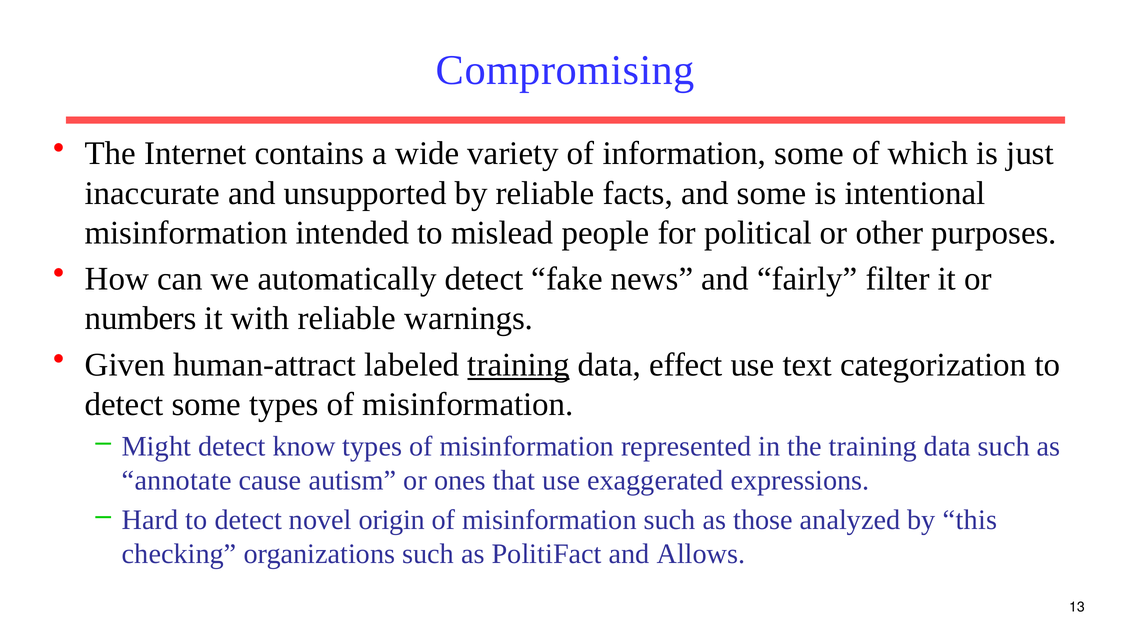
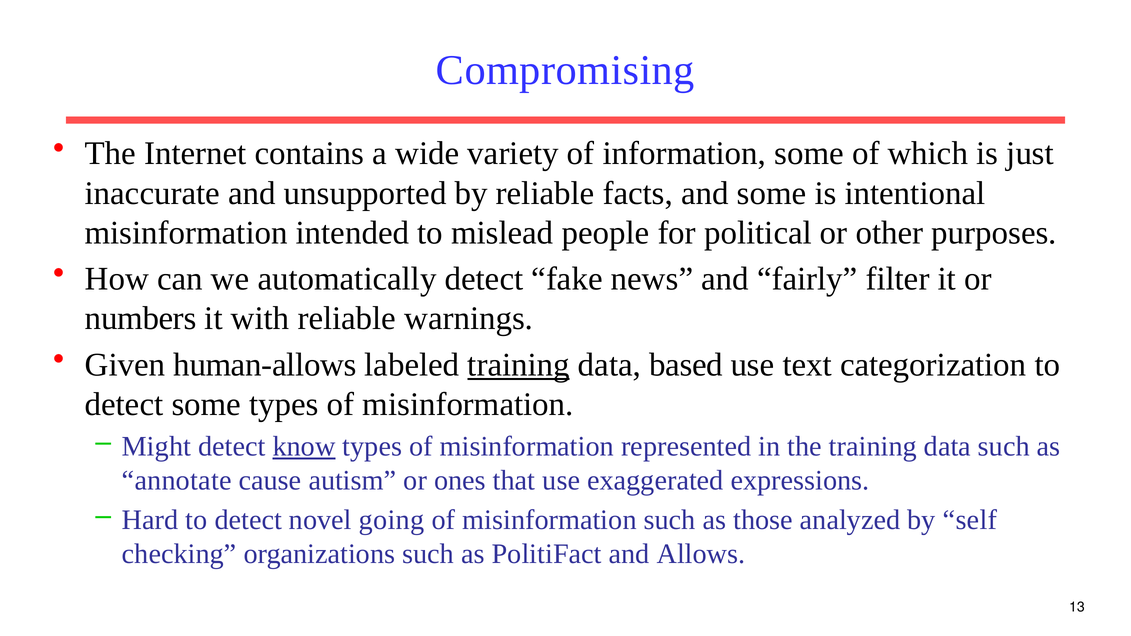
human-attract: human-attract -> human-allows
effect: effect -> based
know underline: none -> present
origin: origin -> going
this: this -> self
